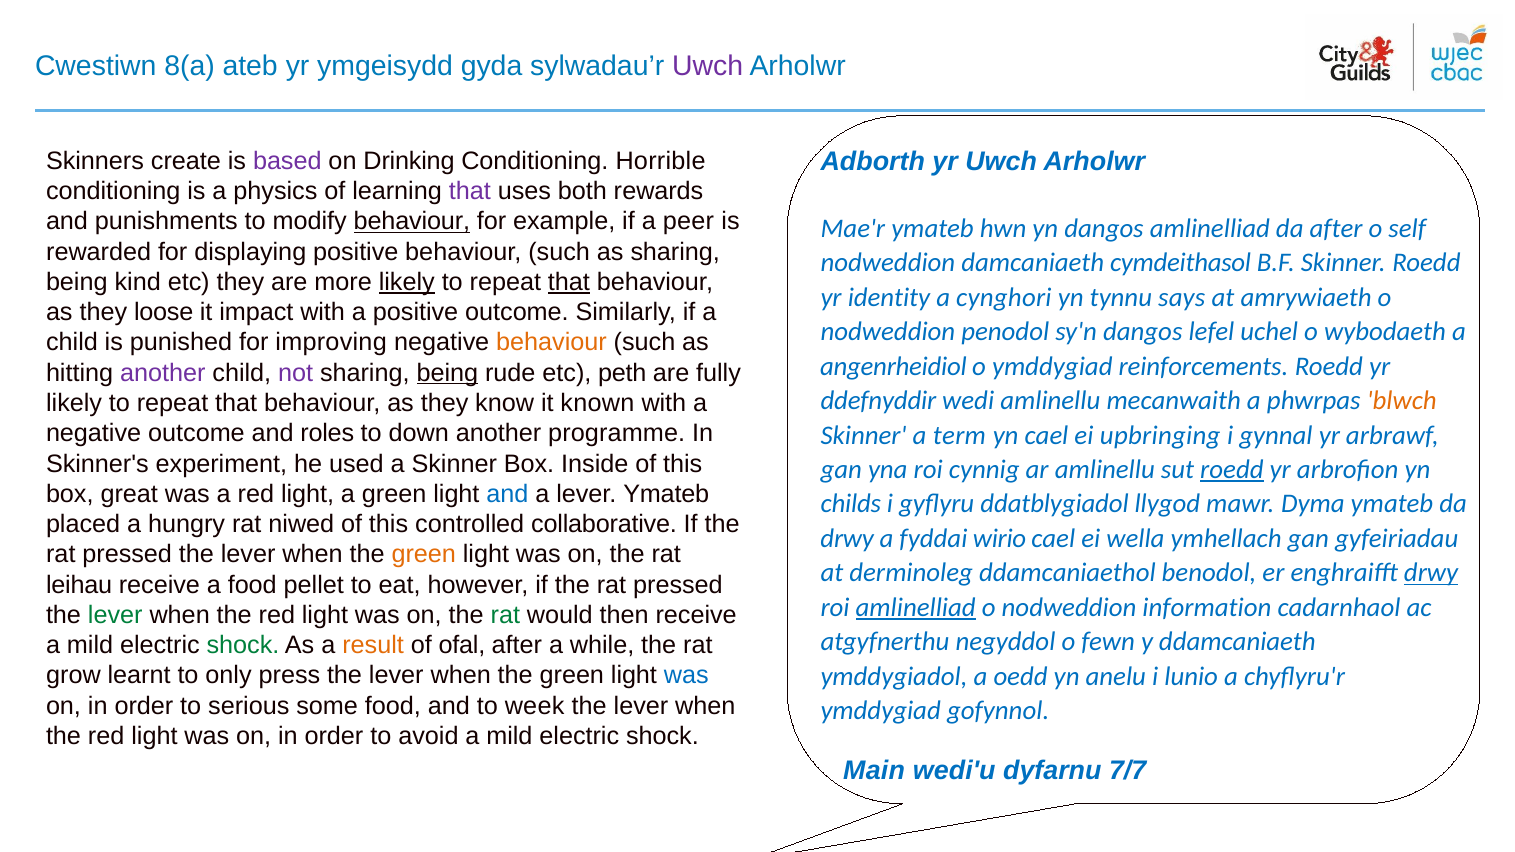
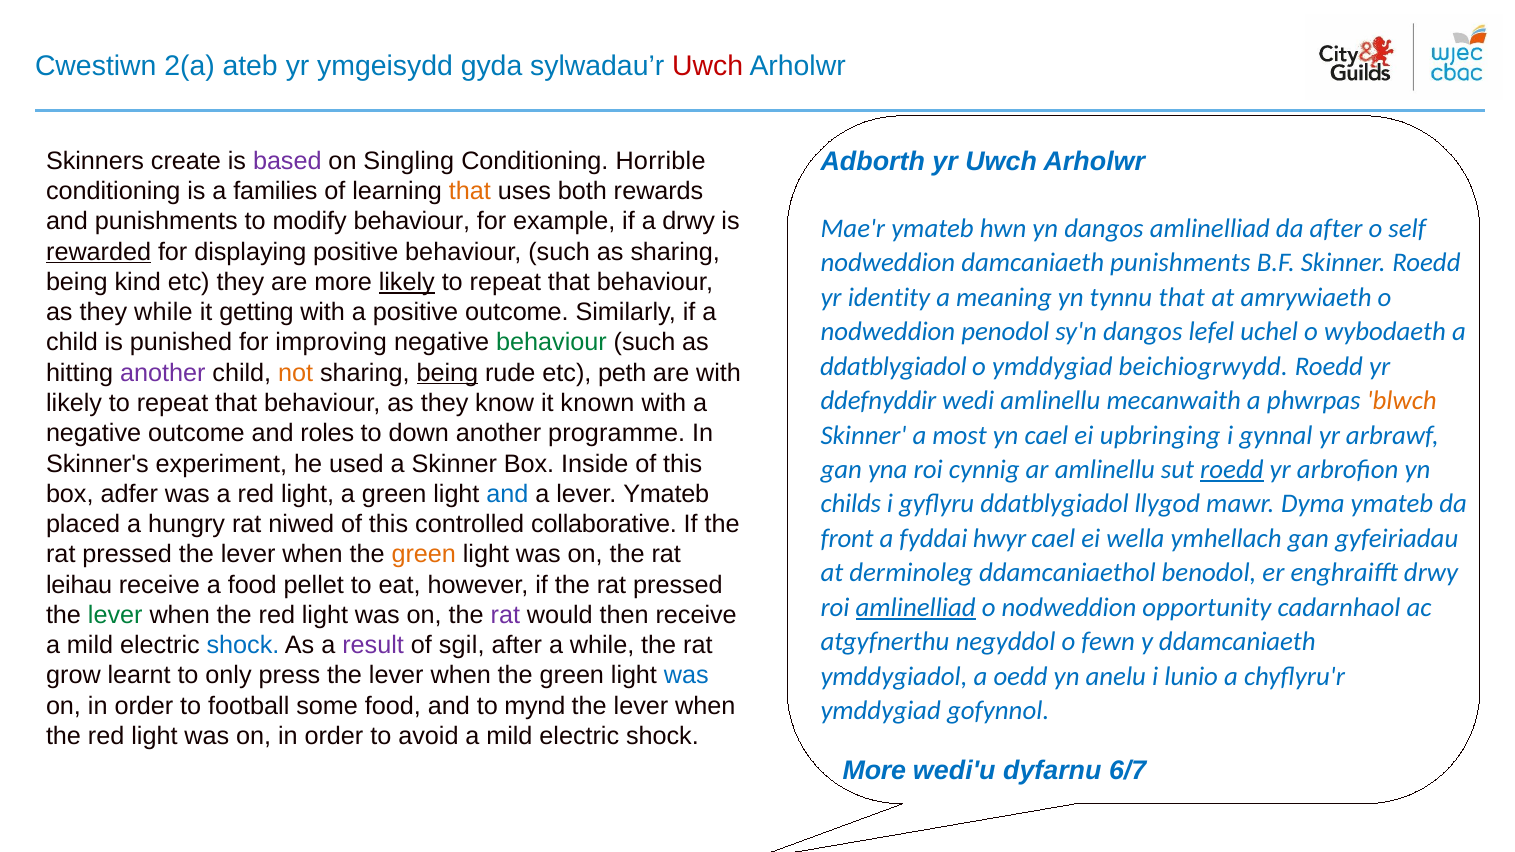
8(a: 8(a -> 2(a
Uwch at (708, 66) colour: purple -> red
Drinking: Drinking -> Singling
physics: physics -> families
that at (470, 191) colour: purple -> orange
behaviour at (412, 222) underline: present -> none
a peer: peer -> drwy
rewarded underline: none -> present
damcaniaeth cymdeithasol: cymdeithasol -> punishments
that at (569, 282) underline: present -> none
cynghori: cynghori -> meaning
tynnu says: says -> that
they loose: loose -> while
impact: impact -> getting
behaviour at (552, 343) colour: orange -> green
angenrheidiol at (893, 366): angenrheidiol -> ddatblygiadol
reinforcements: reinforcements -> beichiogrwydd
not colour: purple -> orange
are fully: fully -> with
term: term -> most
great: great -> adfer
drwy at (847, 539): drwy -> front
wirio: wirio -> hwyr
drwy at (1431, 573) underline: present -> none
information: information -> opportunity
rat at (505, 615) colour: green -> purple
shock at (243, 646) colour: green -> blue
result colour: orange -> purple
ofal: ofal -> sgil
serious: serious -> football
week: week -> mynd
Main at (874, 771): Main -> More
7/7: 7/7 -> 6/7
